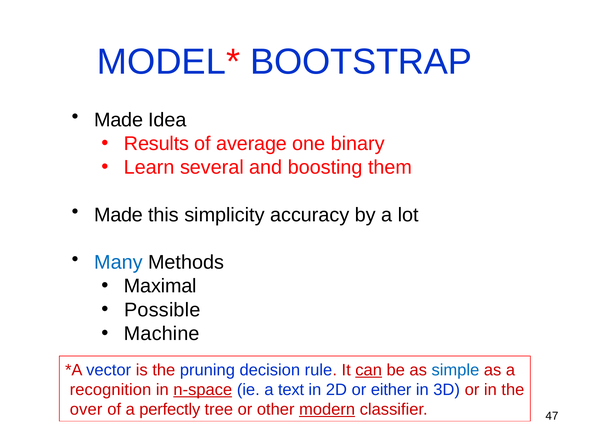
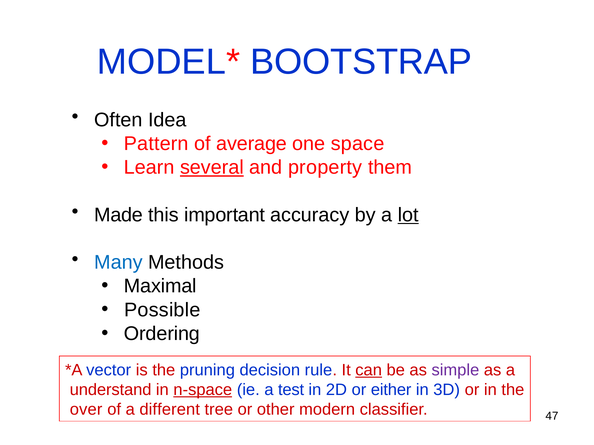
Made at (119, 120): Made -> Often
Results: Results -> Pattern
binary: binary -> space
several underline: none -> present
boosting: boosting -> property
simplicity: simplicity -> important
lot underline: none -> present
Machine: Machine -> Ordering
simple colour: blue -> purple
recognition: recognition -> understand
text: text -> test
perfectly: perfectly -> different
modern underline: present -> none
